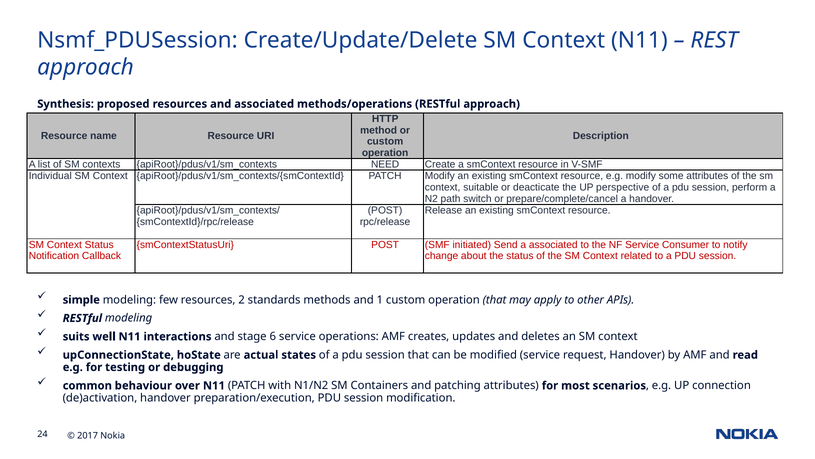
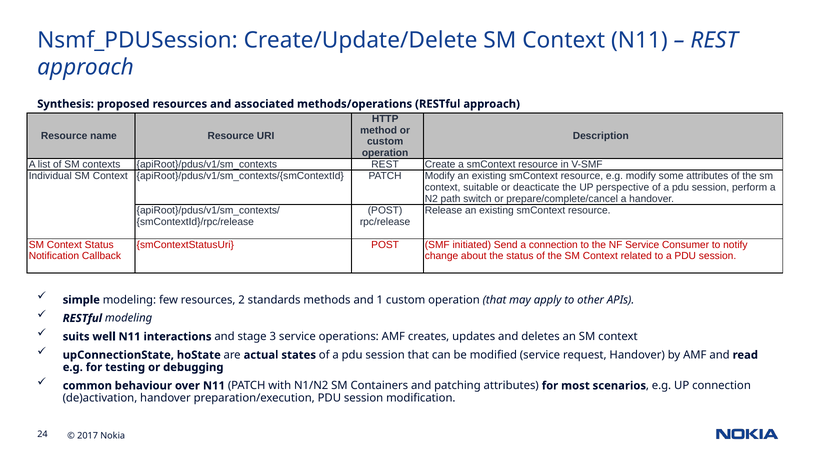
NEED at (385, 164): NEED -> REST
a associated: associated -> connection
6: 6 -> 3
